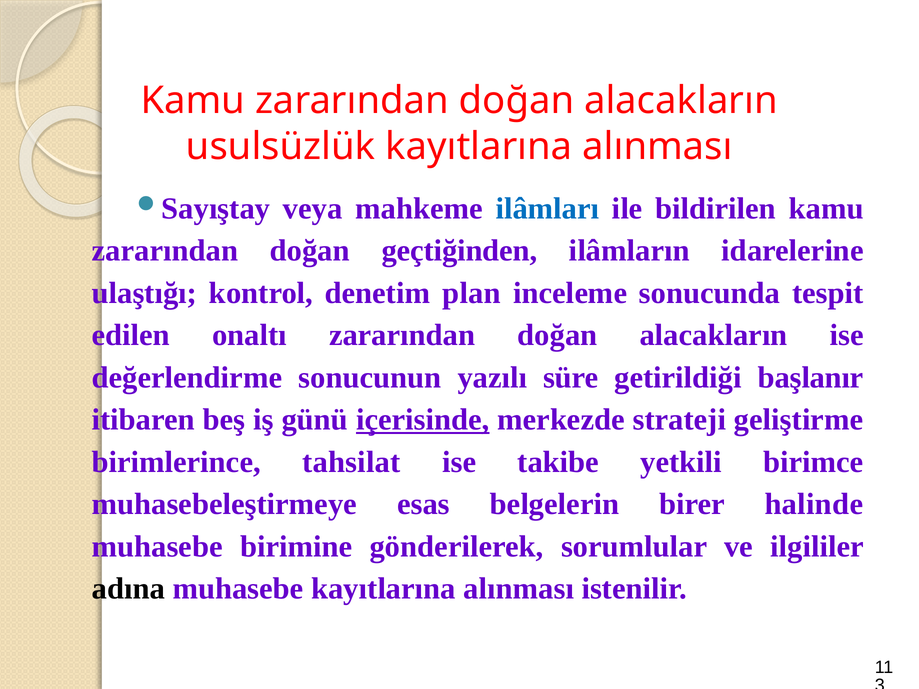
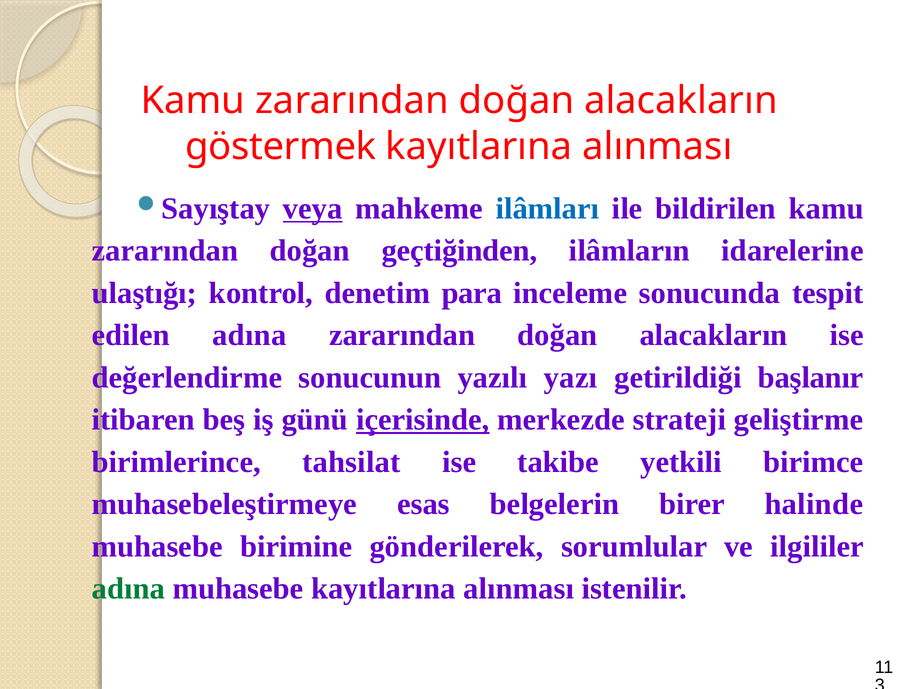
usulsüzlük: usulsüzlük -> göstermek
veya underline: none -> present
plan: plan -> para
edilen onaltı: onaltı -> adına
süre: süre -> yazı
adına at (128, 589) colour: black -> green
